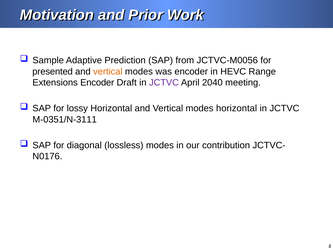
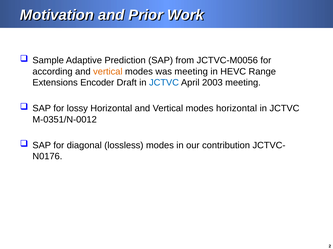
presented: presented -> according
was encoder: encoder -> meeting
JCTVC at (164, 83) colour: purple -> blue
2040: 2040 -> 2003
M-0351/N-3111: M-0351/N-3111 -> M-0351/N-0012
